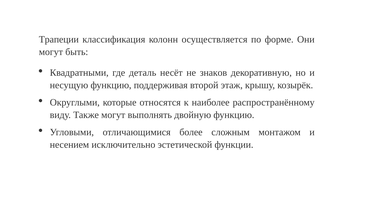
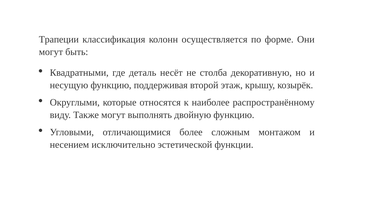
знаков: знаков -> столба
